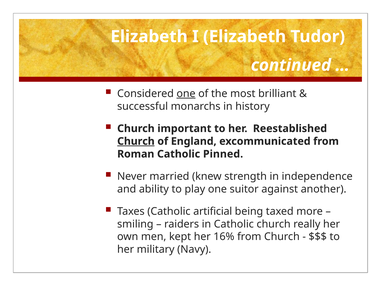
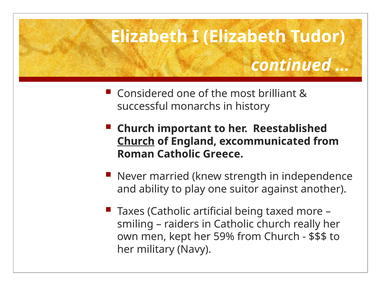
one at (186, 93) underline: present -> none
Pinned: Pinned -> Greece
16%: 16% -> 59%
